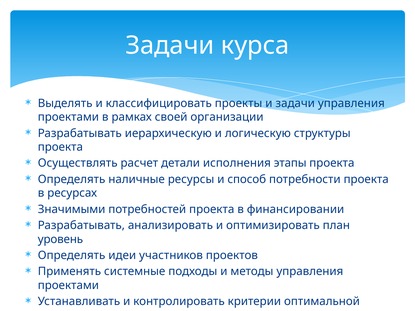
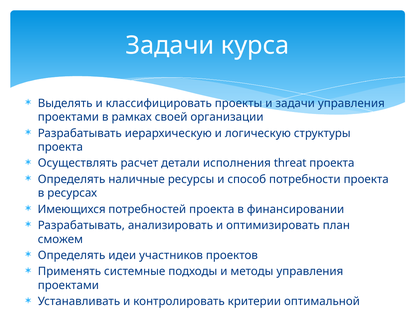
этапы: этапы -> threat
Значимыми: Значимыми -> Имеющихся
уровень: уровень -> сможем
